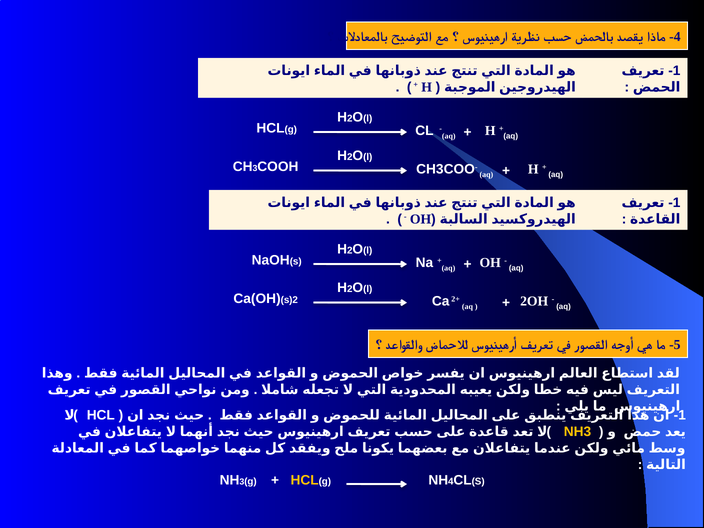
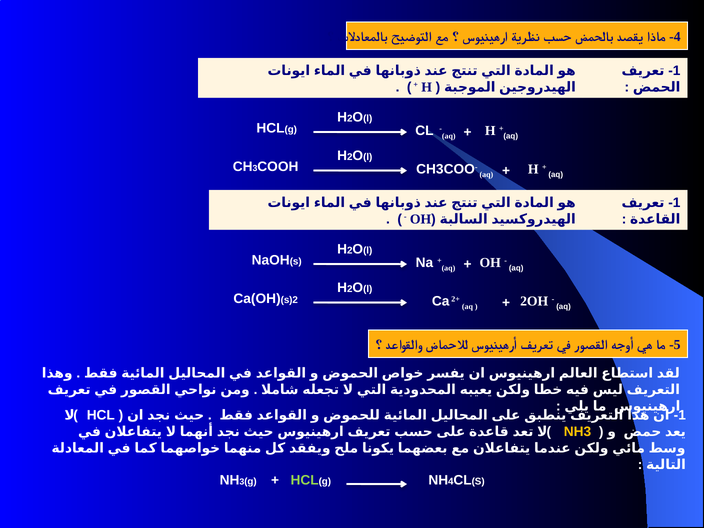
HCL at (305, 480) colour: yellow -> light green
